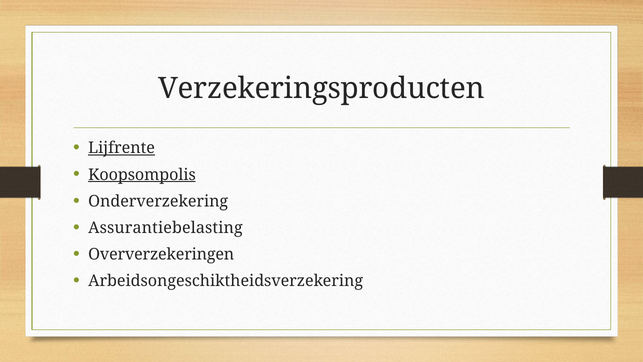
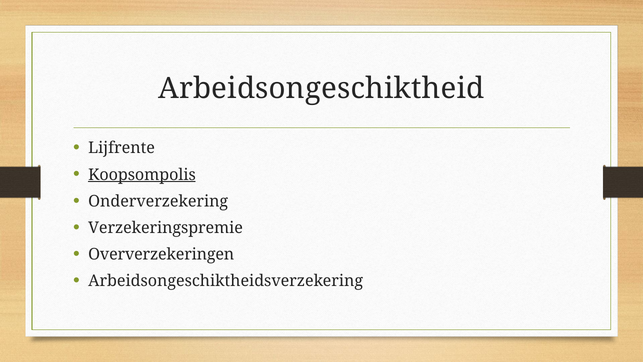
Verzekeringsproducten: Verzekeringsproducten -> Arbeidsongeschiktheid
Lijfrente underline: present -> none
Assurantiebelasting: Assurantiebelasting -> Verzekeringspremie
